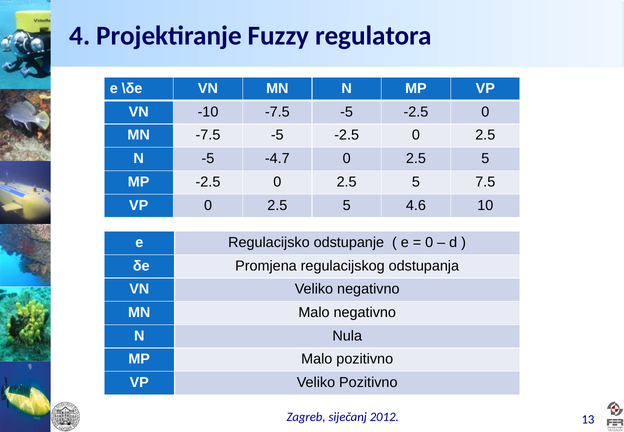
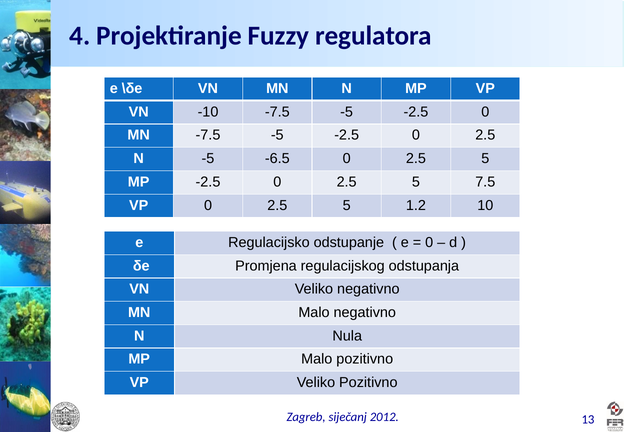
-4.7: -4.7 -> -6.5
4.6: 4.6 -> 1.2
